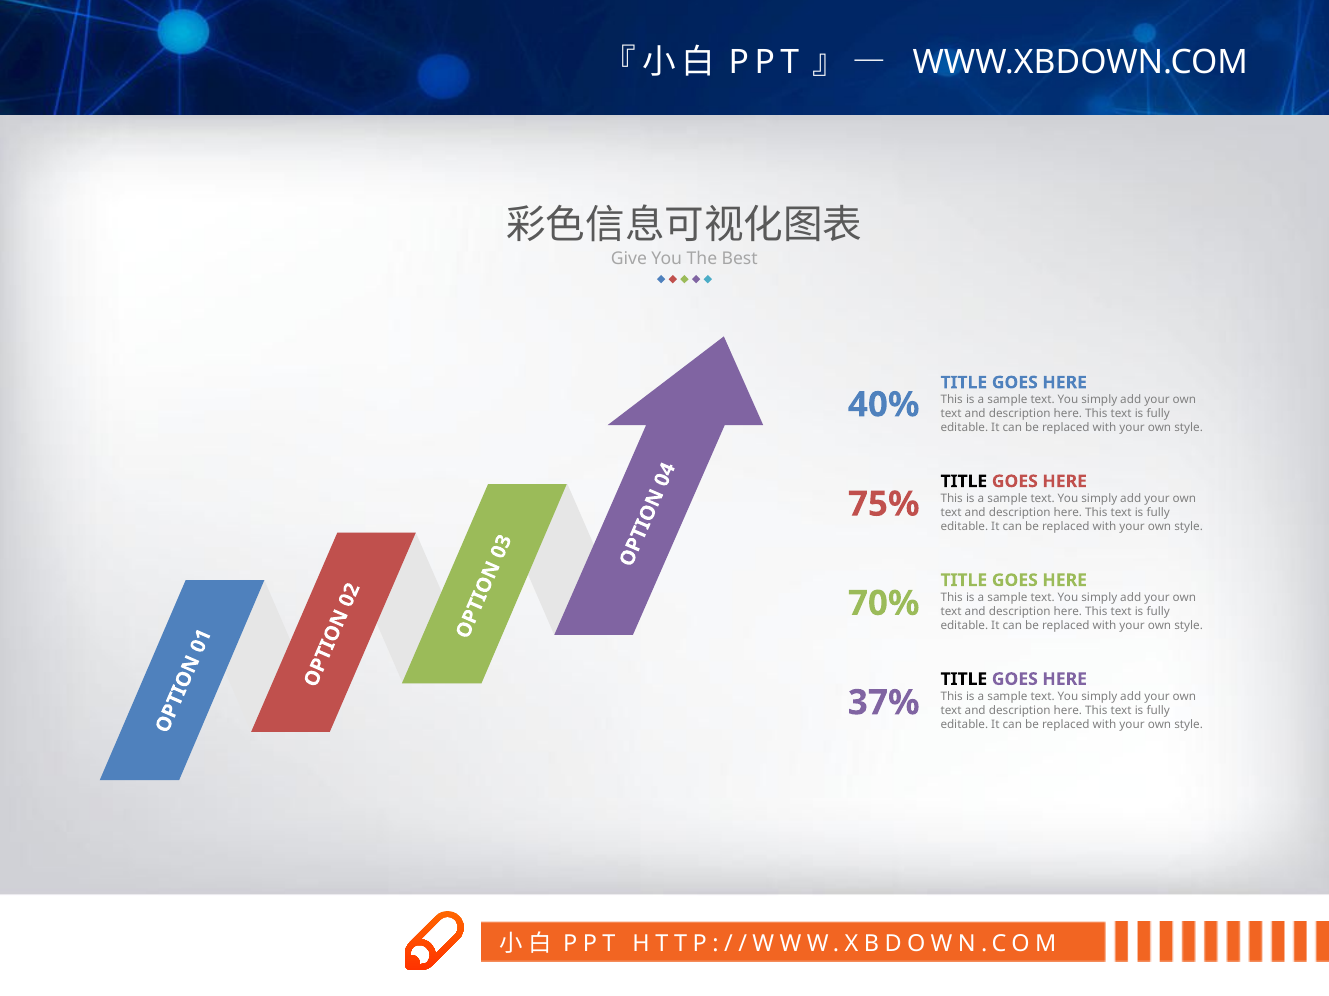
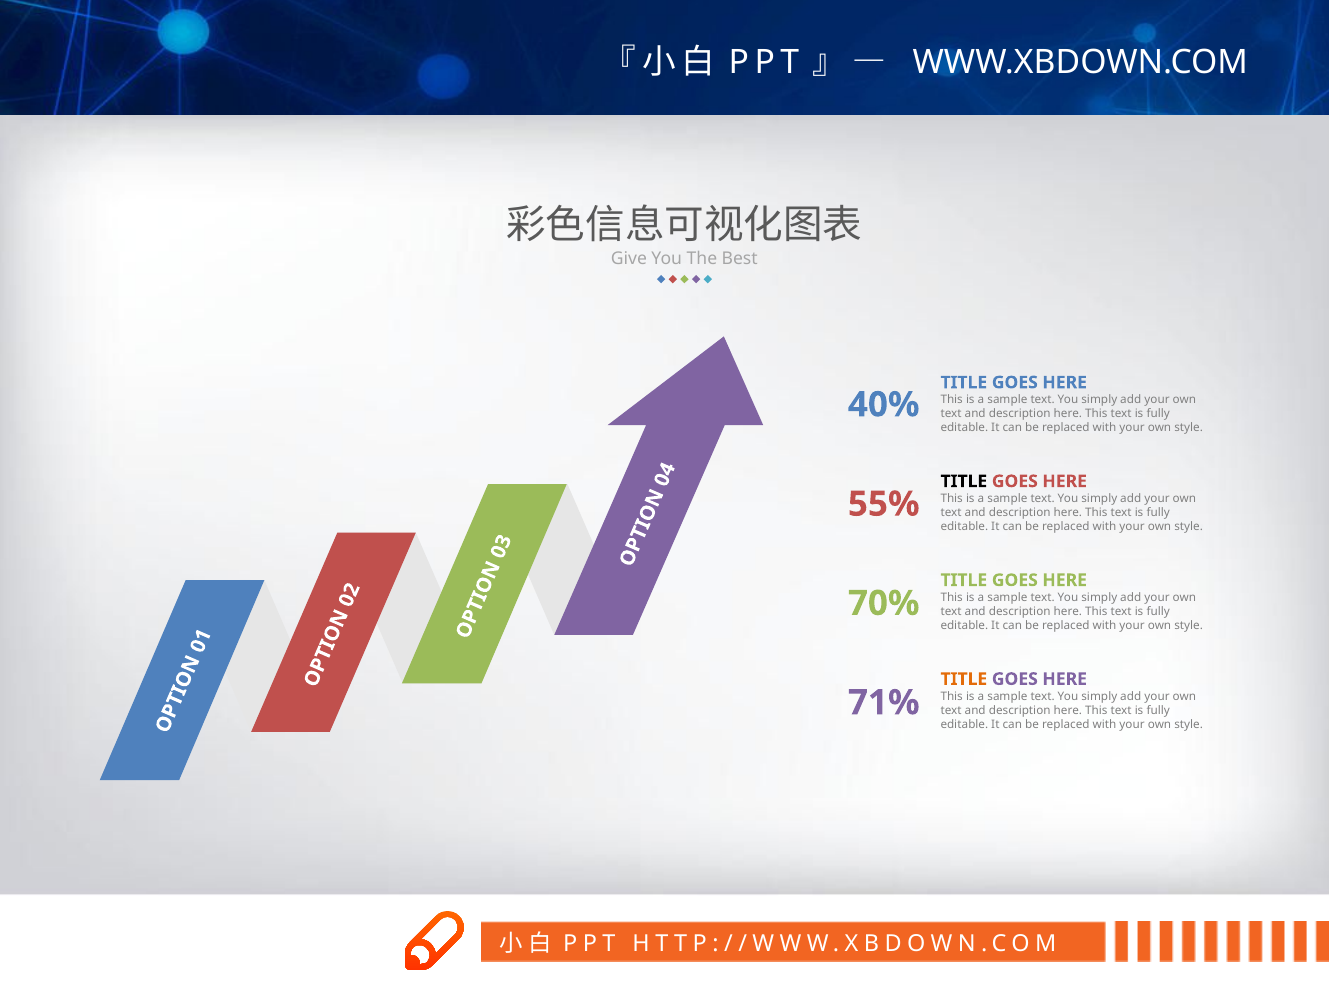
75%: 75% -> 55%
TITLE at (964, 680) colour: black -> orange
37%: 37% -> 71%
